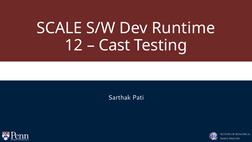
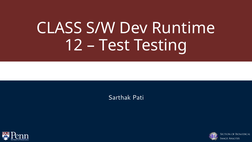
SCALE: SCALE -> CLASS
Cast: Cast -> Test
